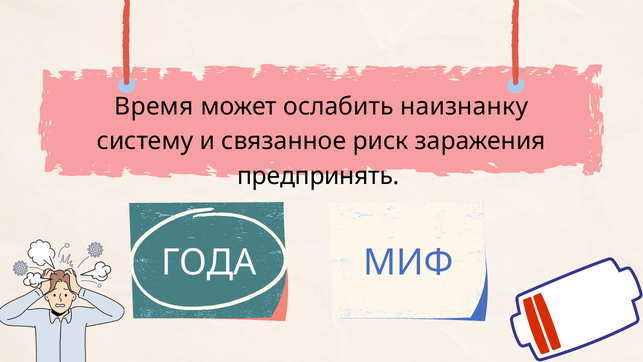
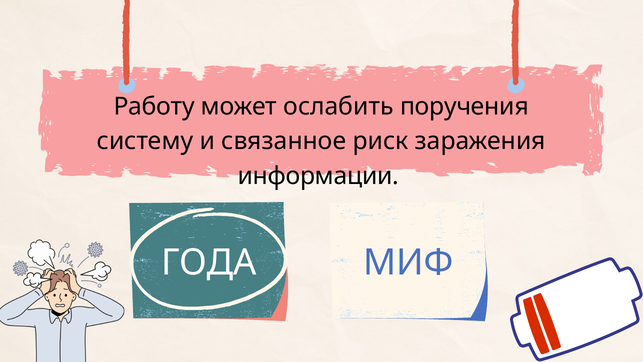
Время: Время -> Работу
наизнанку: наизнанку -> поручения
предпринять: предпринять -> информации
